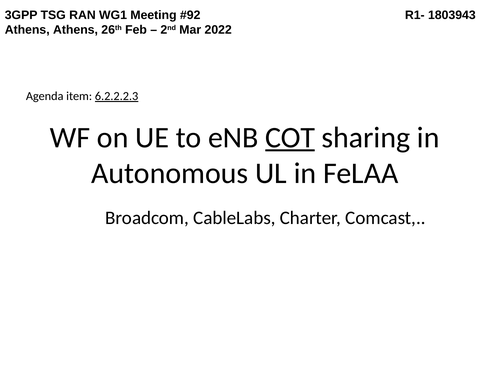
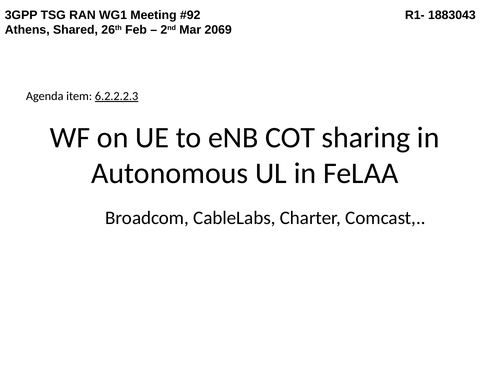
1803943: 1803943 -> 1883043
Athens Athens: Athens -> Shared
2022: 2022 -> 2069
COT underline: present -> none
